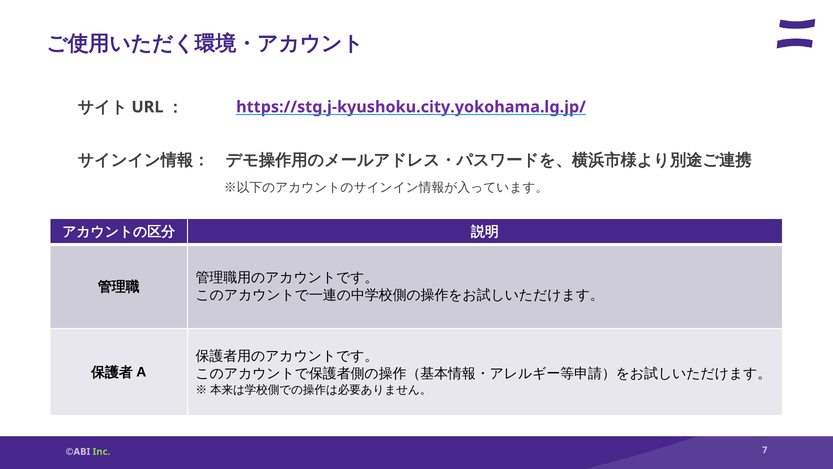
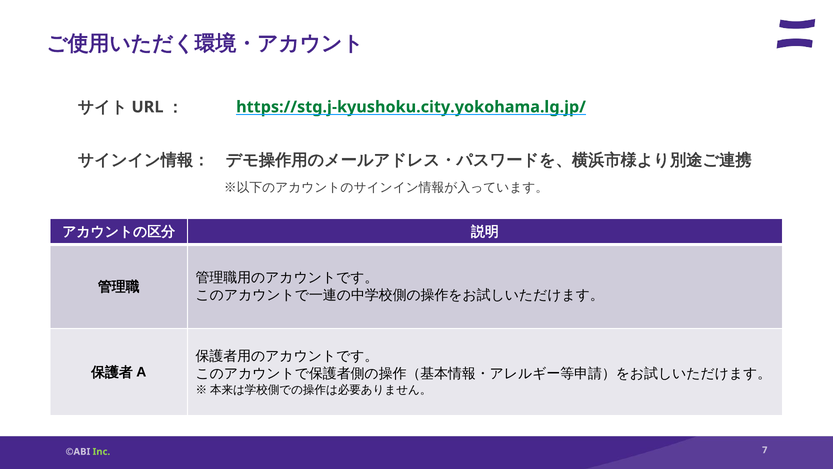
https://stg.j-kyushoku.city.yokohama.lg.jp/ colour: purple -> green
